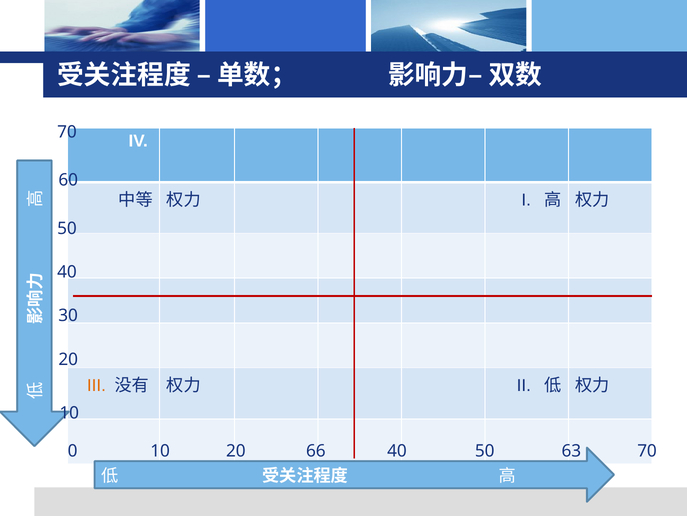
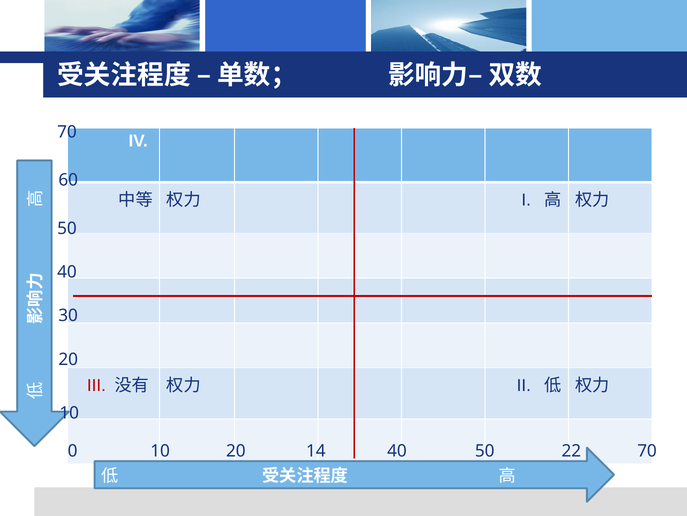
III colour: orange -> red
66: 66 -> 14
63: 63 -> 22
